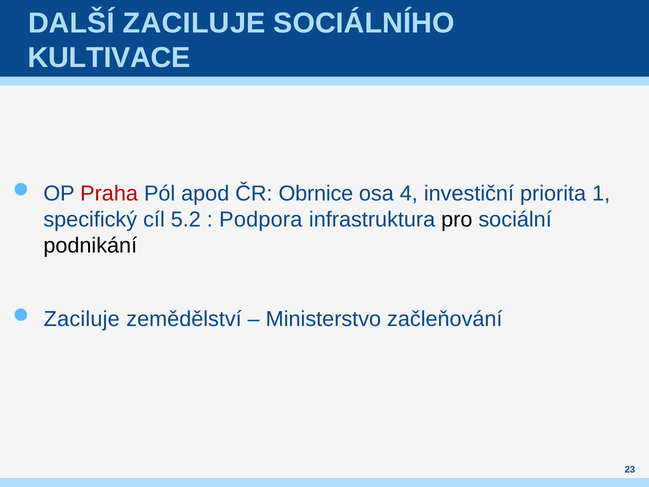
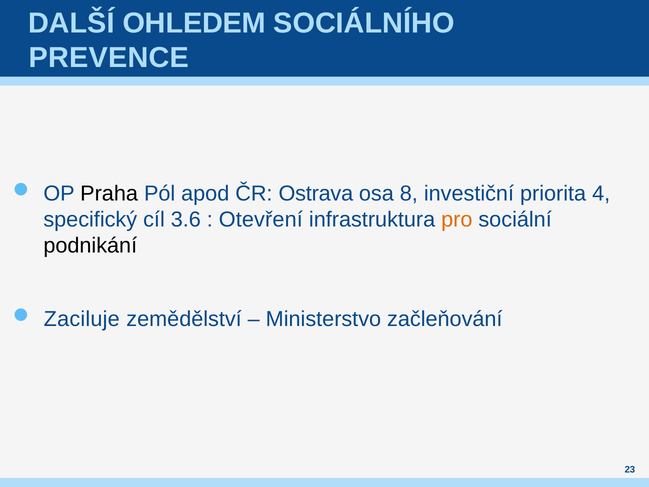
DALŠÍ ZACILUJE: ZACILUJE -> OHLEDEM
KULTIVACE: KULTIVACE -> PREVENCE
Praha colour: red -> black
Obrnice: Obrnice -> Ostrava
4: 4 -> 8
1: 1 -> 4
5.2: 5.2 -> 3.6
Podpora: Podpora -> Otevření
pro colour: black -> orange
